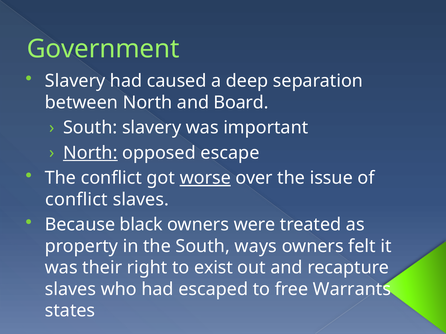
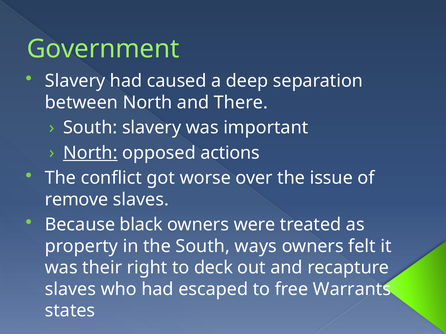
Board: Board -> There
escape: escape -> actions
worse underline: present -> none
conflict at (76, 200): conflict -> remove
exist: exist -> deck
